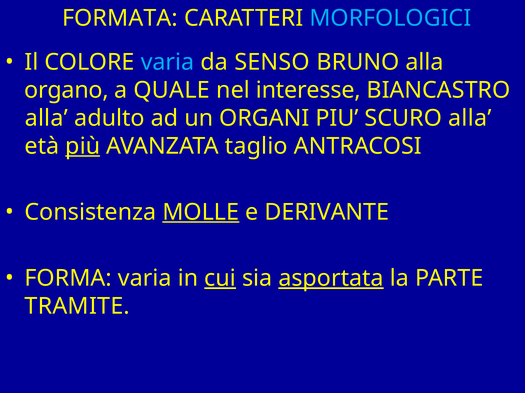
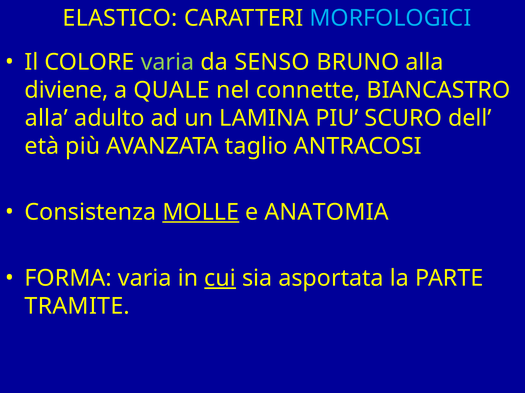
FORMATA: FORMATA -> ELASTICO
varia at (168, 62) colour: light blue -> light green
organo: organo -> diviene
interesse: interesse -> connette
ORGANI: ORGANI -> LAMINA
SCURO alla: alla -> dell
più underline: present -> none
DERIVANTE: DERIVANTE -> ANATOMIA
asportata underline: present -> none
